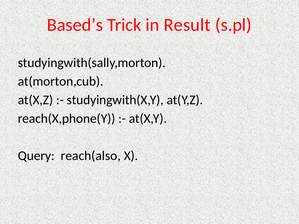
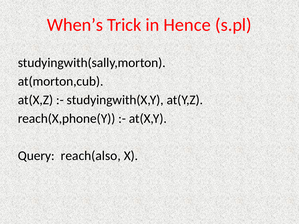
Based’s: Based’s -> When’s
Result: Result -> Hence
